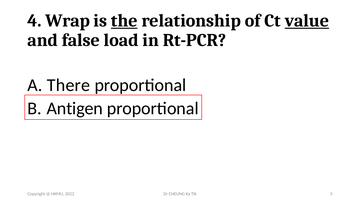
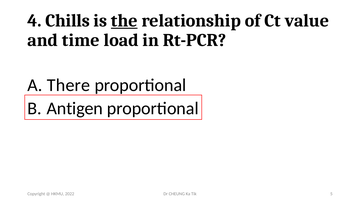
Wrap: Wrap -> Chills
value underline: present -> none
false: false -> time
